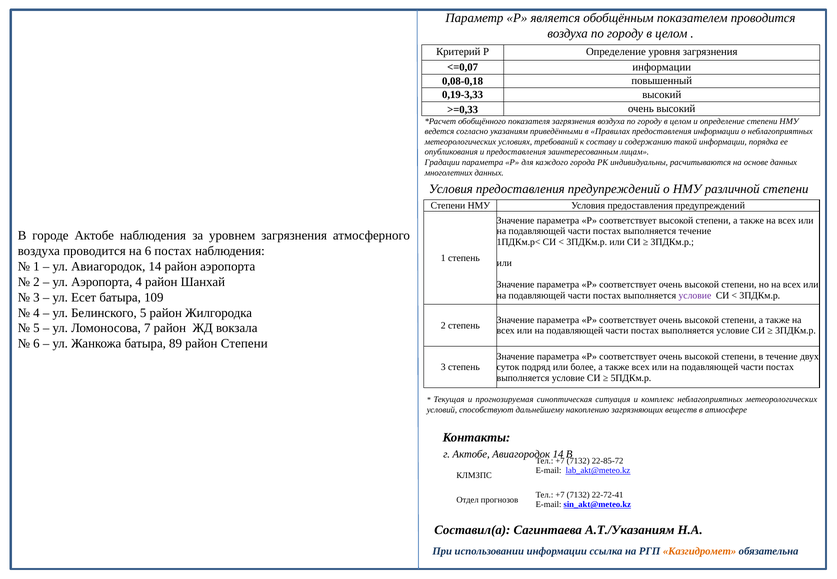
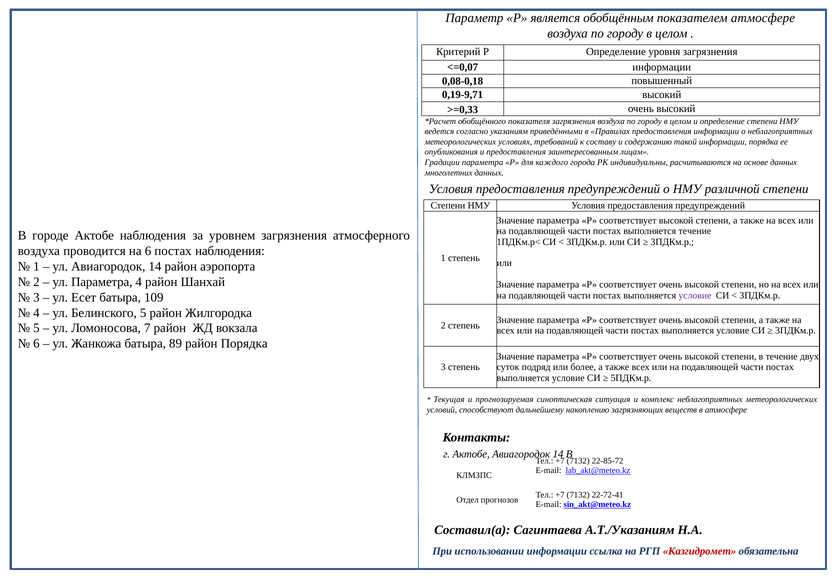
показателем проводится: проводится -> атмосфере
0,19-3,33: 0,19-3,33 -> 0,19-9,71
ул Аэропорта: Аэропорта -> Параметра
район Степени: Степени -> Порядка
Казгидромет colour: orange -> red
